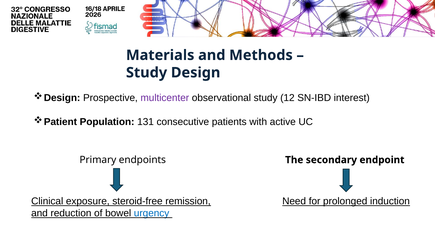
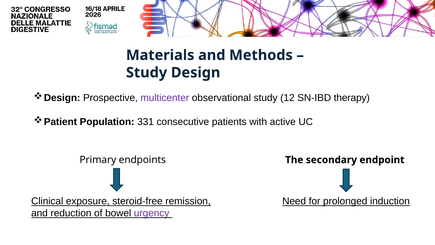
interest: interest -> therapy
131: 131 -> 331
urgency colour: blue -> purple
